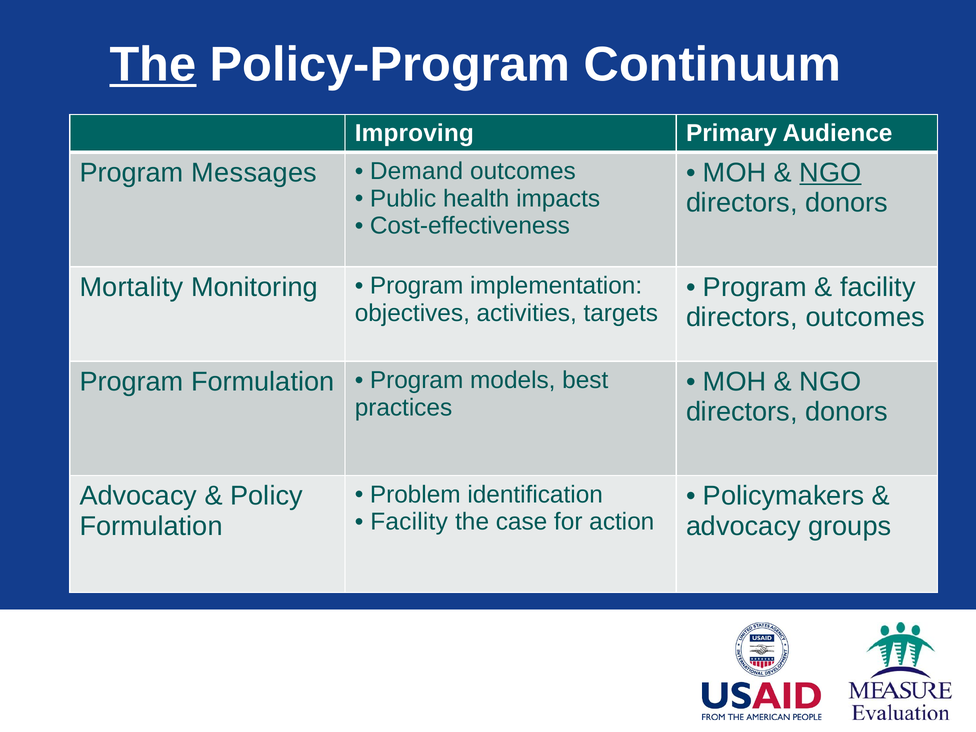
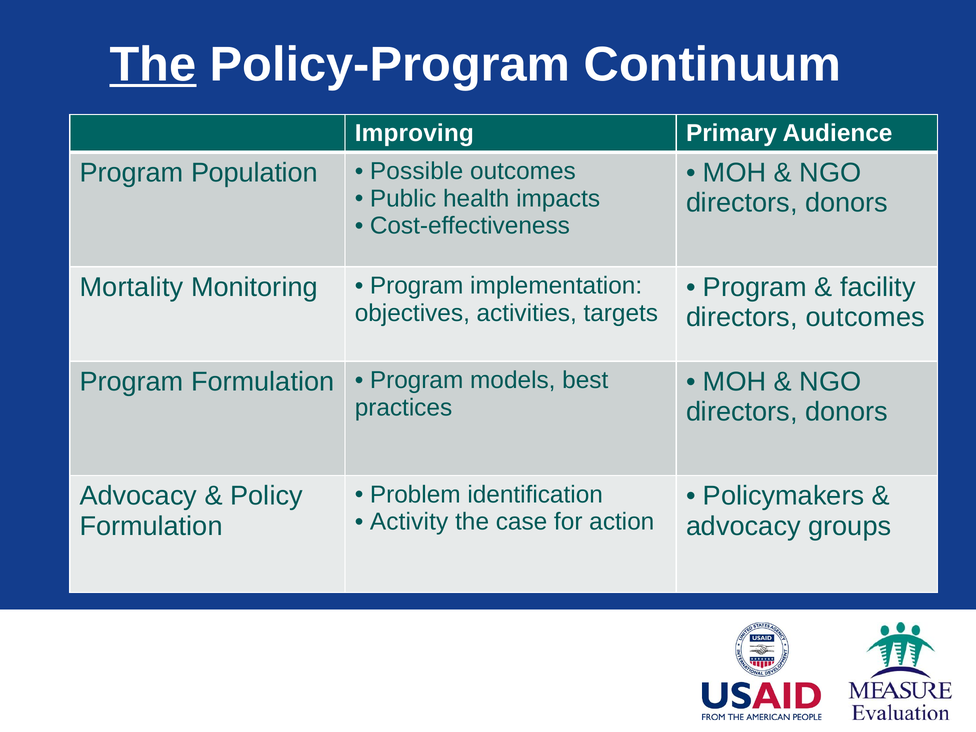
NGO at (830, 173) underline: present -> none
Messages: Messages -> Population
Demand: Demand -> Possible
Facility at (409, 522): Facility -> Activity
